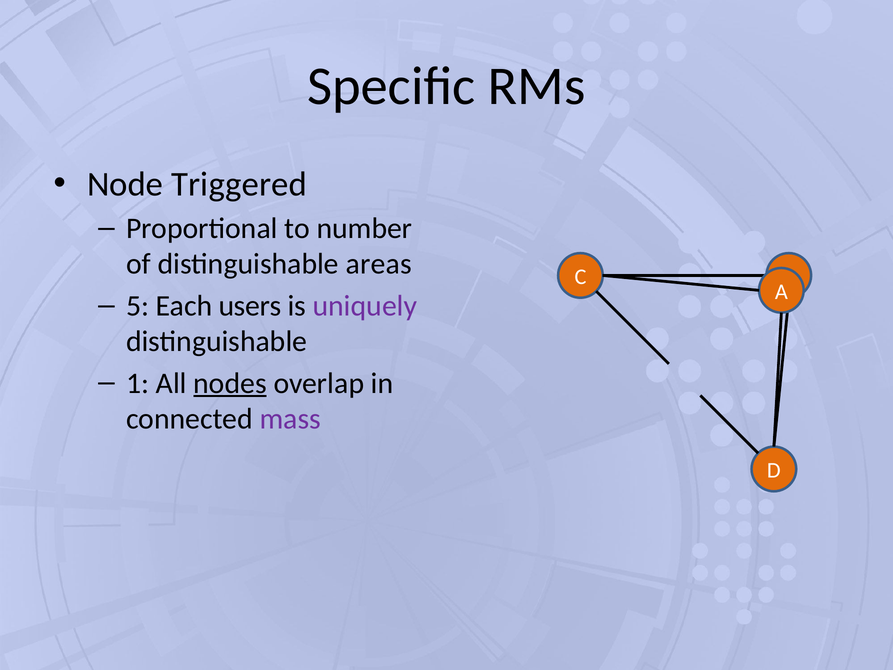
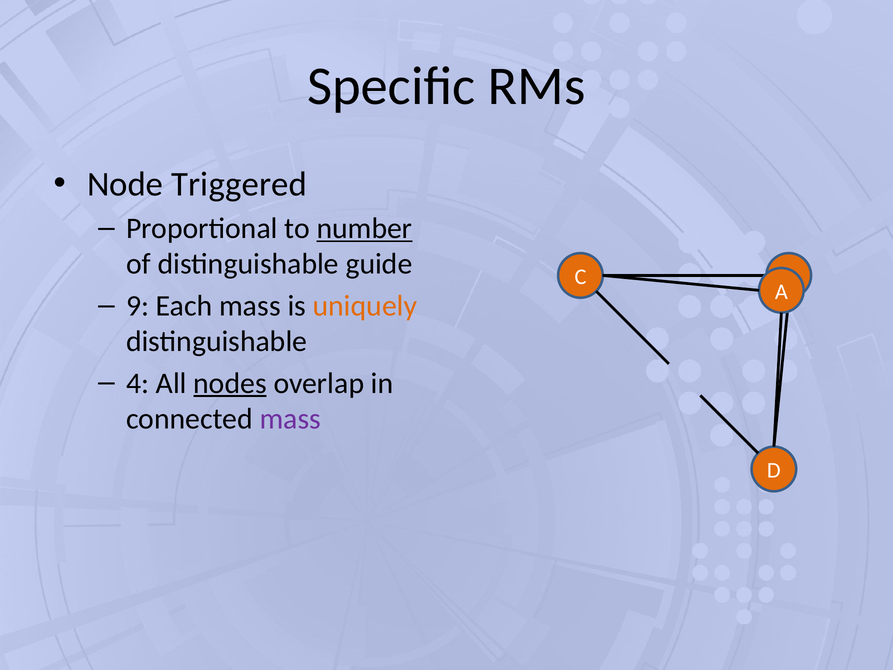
number underline: none -> present
areas: areas -> guide
5: 5 -> 9
Each users: users -> mass
uniquely colour: purple -> orange
1: 1 -> 4
